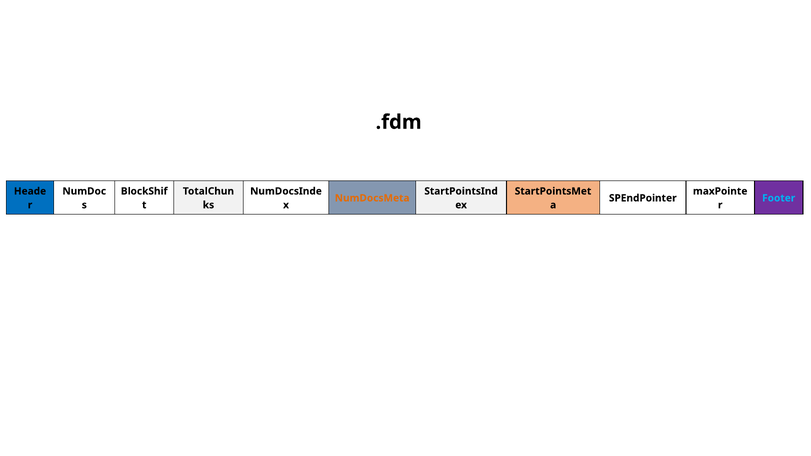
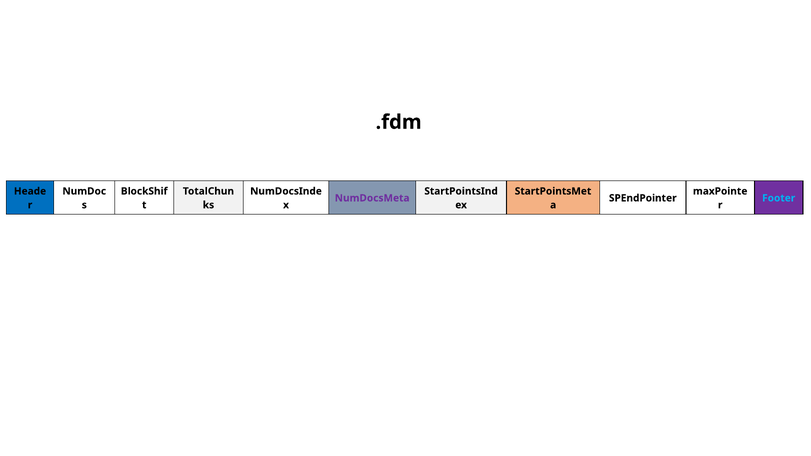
NumDocsMeta colour: orange -> purple
